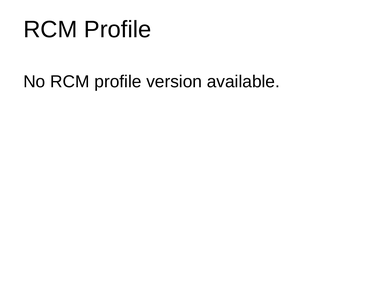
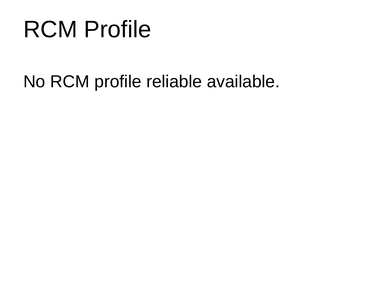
version: version -> reliable
